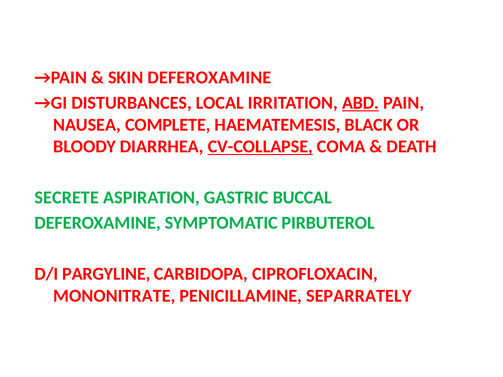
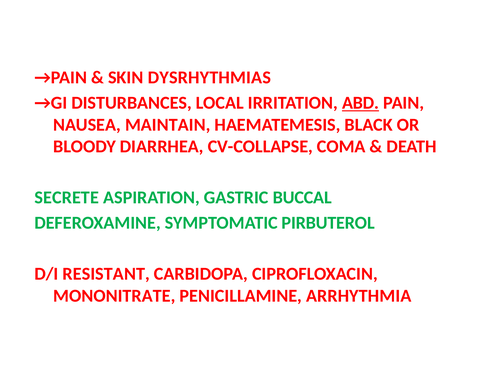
SKIN DEFEROXAMINE: DEFEROXAMINE -> DYSRHYTHMIAS
COMPLETE: COMPLETE -> MAINTAIN
CV-COLLAPSE underline: present -> none
PARGYLINE: PARGYLINE -> RESISTANT
SEPARRATELY: SEPARRATELY -> ARRHYTHMIA
